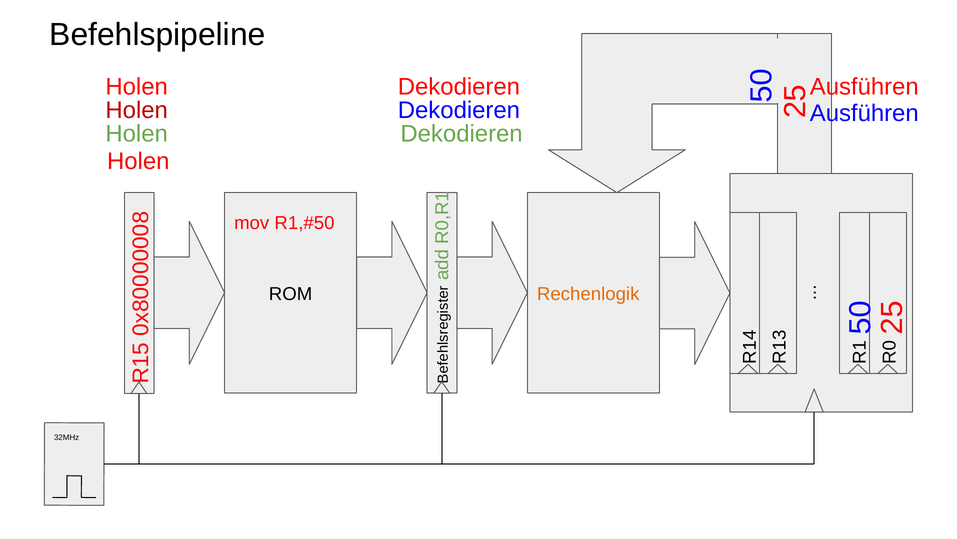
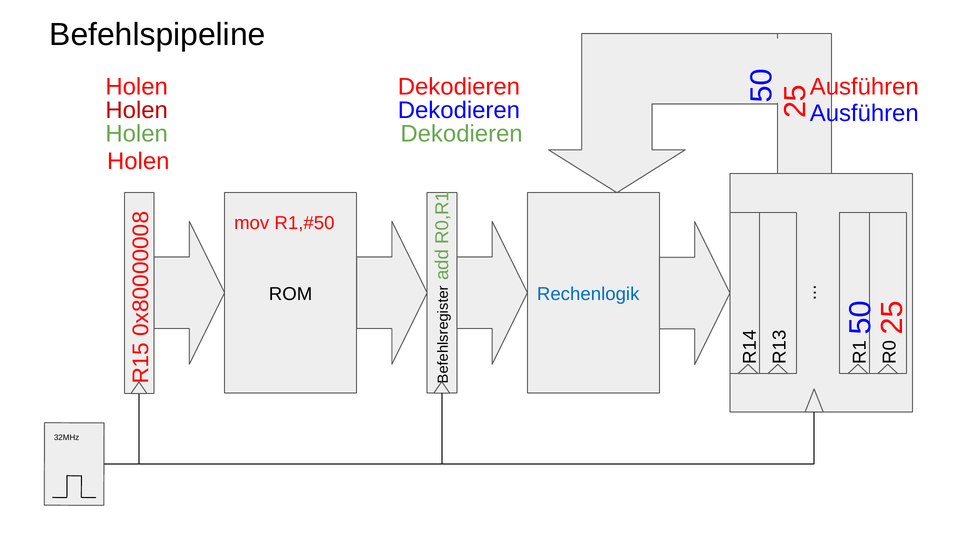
Rechenlogik colour: orange -> blue
